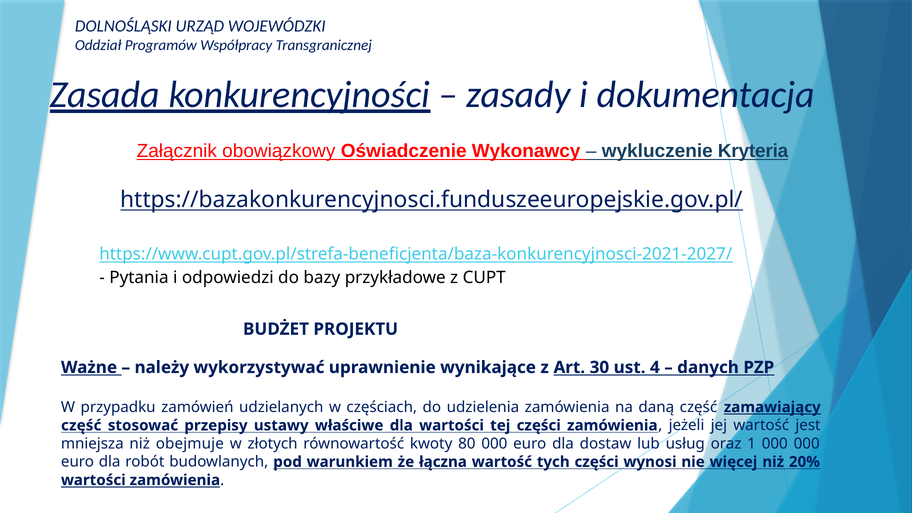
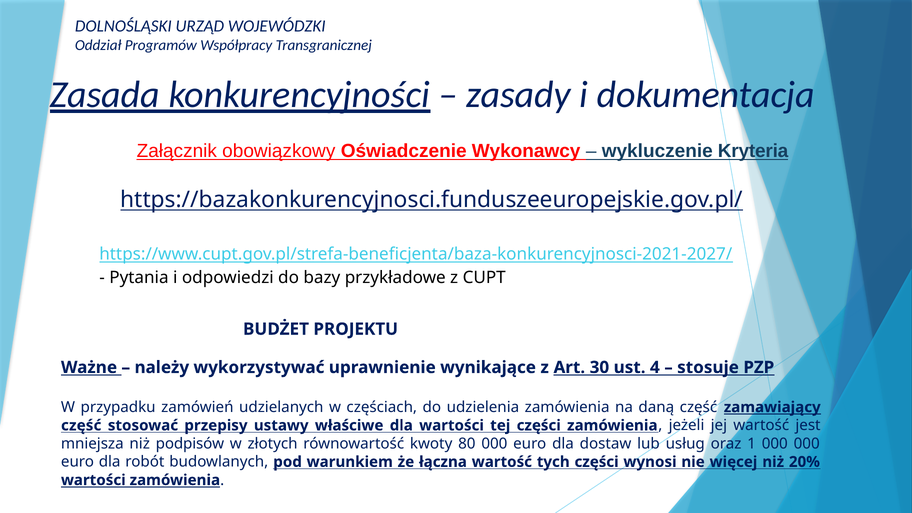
danych: danych -> stosuje
obejmuje: obejmuje -> podpisów
